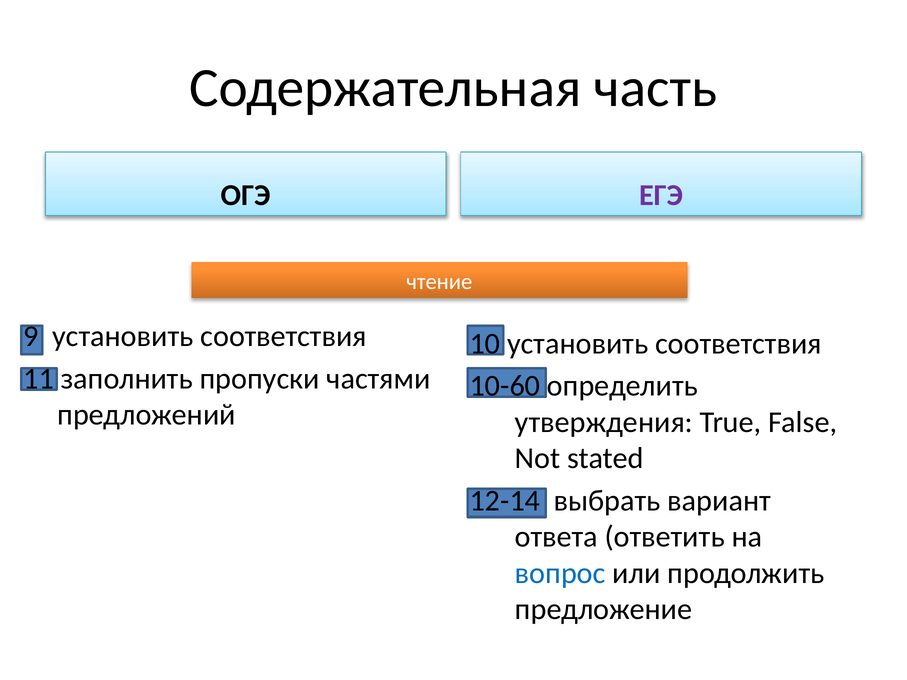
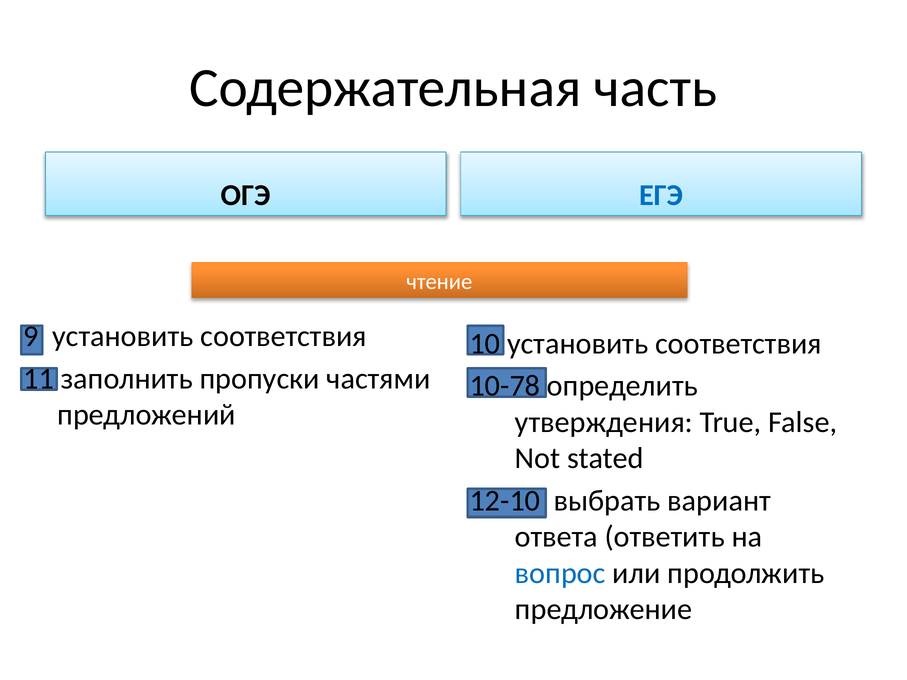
ЕГЭ colour: purple -> blue
10-60: 10-60 -> 10-78
12-14: 12-14 -> 12-10
